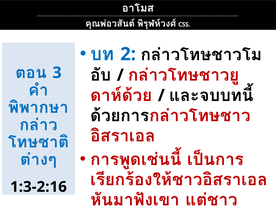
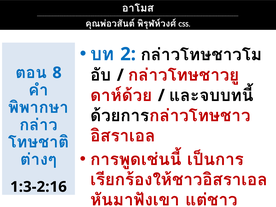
3: 3 -> 8
